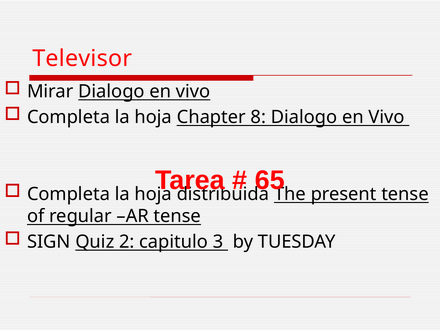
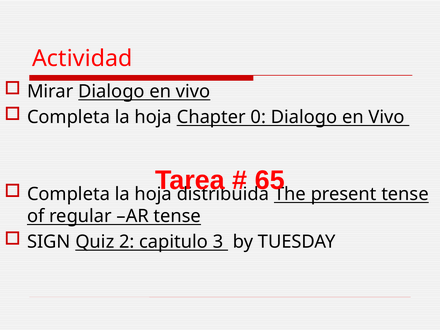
Televisor: Televisor -> Actividad
8: 8 -> 0
